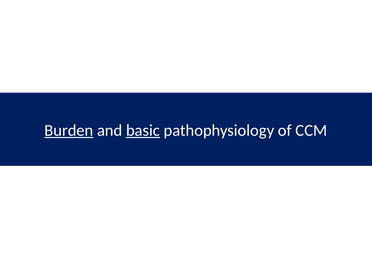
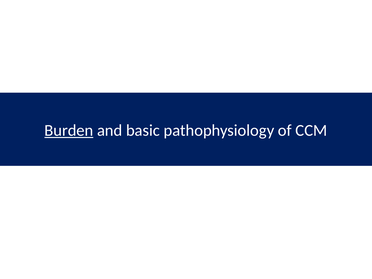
basic underline: present -> none
